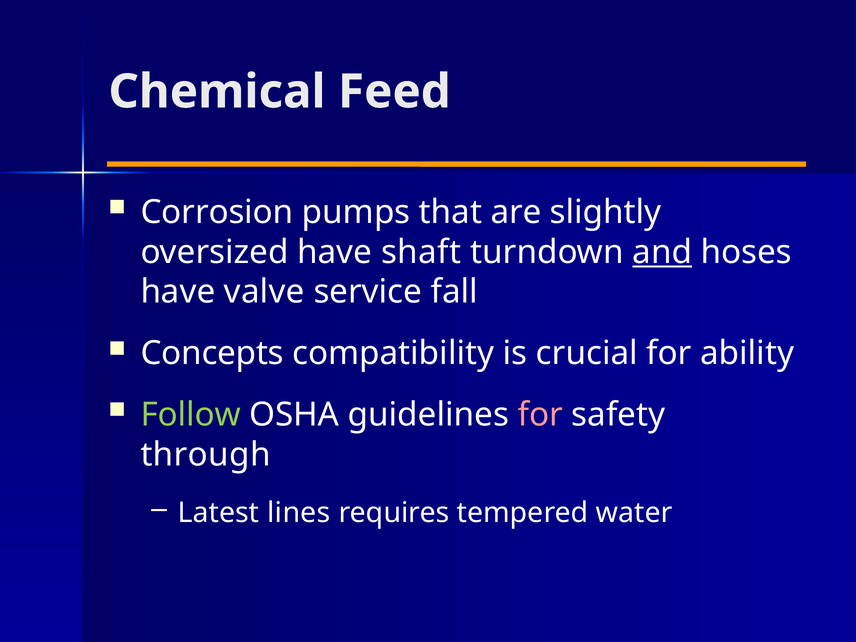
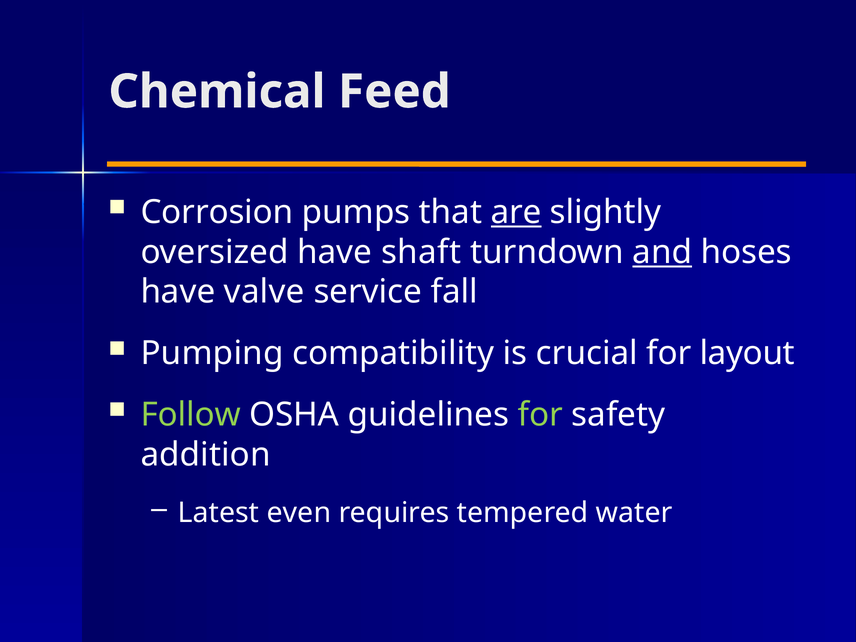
are underline: none -> present
Concepts: Concepts -> Pumping
ability: ability -> layout
for at (540, 415) colour: pink -> light green
through: through -> addition
lines: lines -> even
